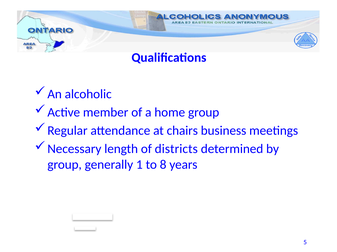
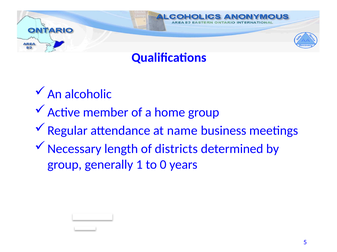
chairs: chairs -> name
8: 8 -> 0
